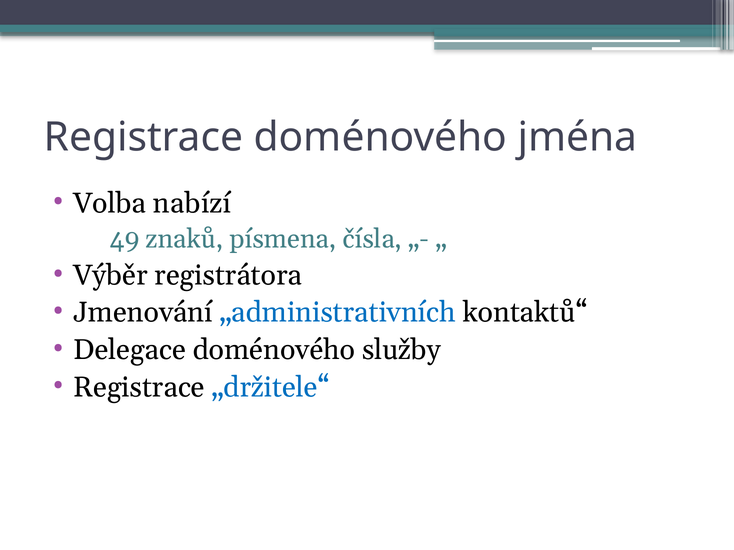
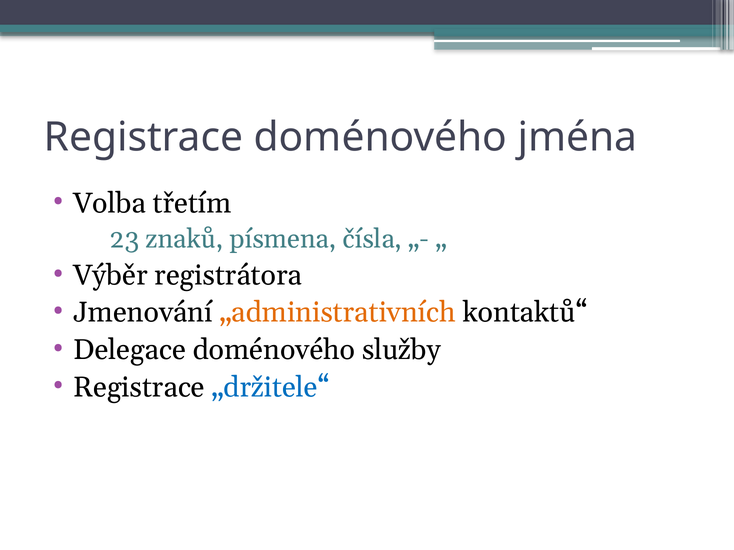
nabízí: nabízí -> třetím
49: 49 -> 23
„administrativních colour: blue -> orange
